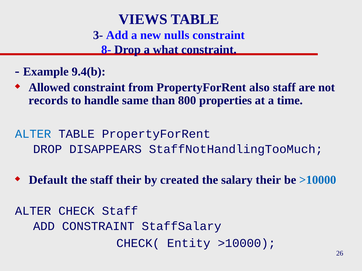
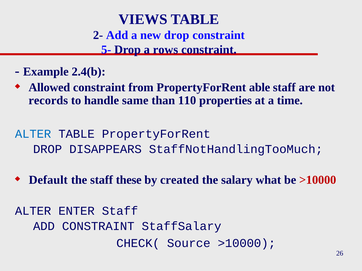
3-: 3- -> 2-
new nulls: nulls -> drop
8-: 8- -> 5-
what: what -> rows
9.4(b: 9.4(b -> 2.4(b
also: also -> able
800: 800 -> 110
staff their: their -> these
salary their: their -> what
>10000 at (318, 180) colour: blue -> red
CHECK: CHECK -> ENTER
Entity: Entity -> Source
